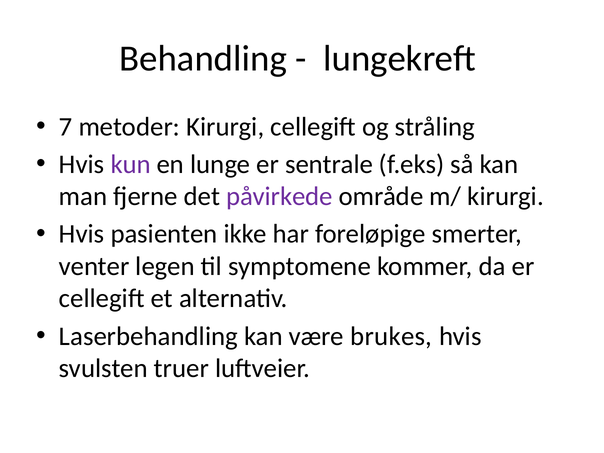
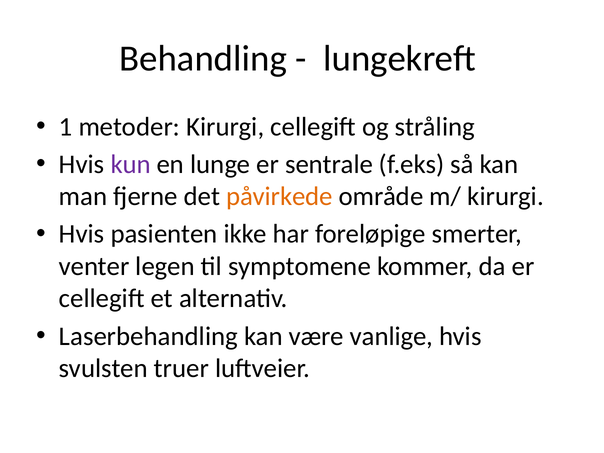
7: 7 -> 1
påvirkede colour: purple -> orange
brukes: brukes -> vanlige
